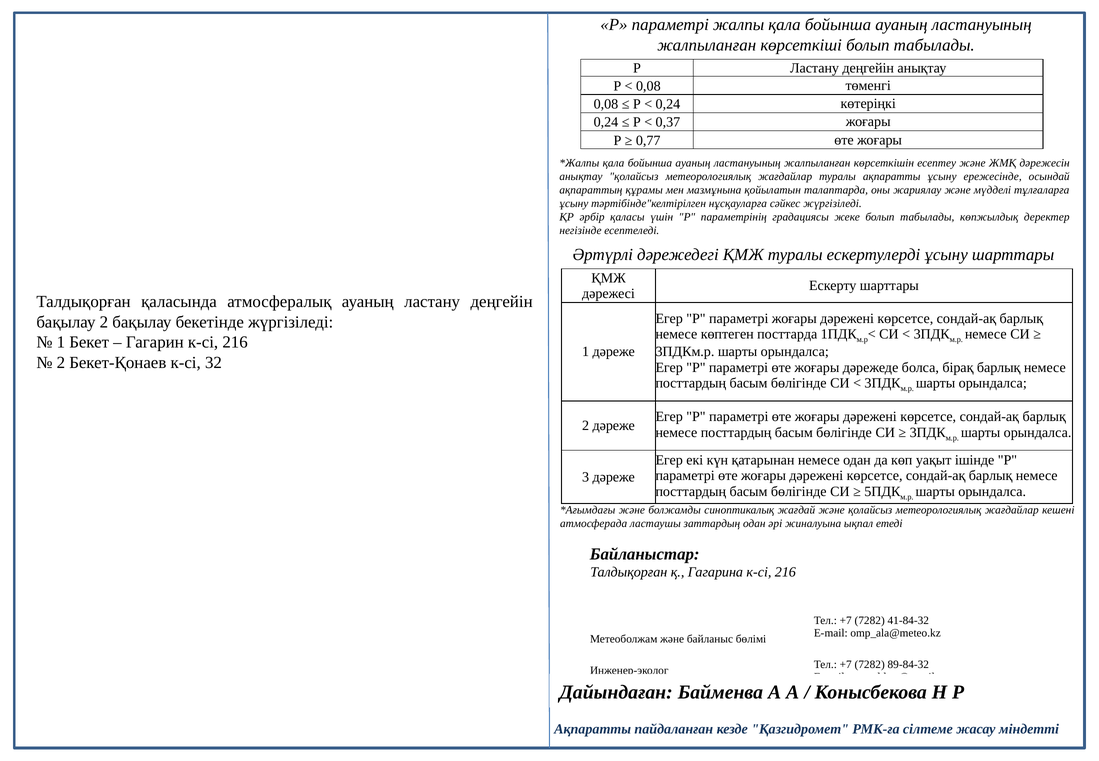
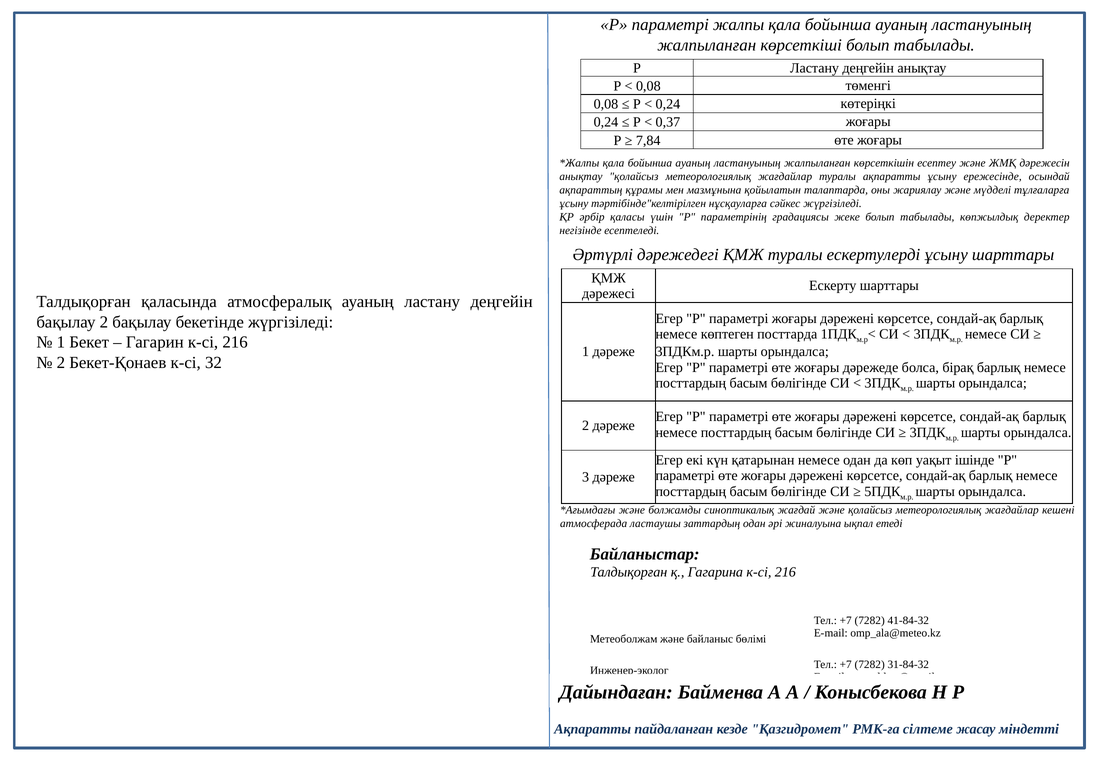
0,77: 0,77 -> 7,84
89-84-32: 89-84-32 -> 31-84-32
